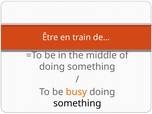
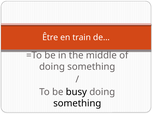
busy colour: orange -> black
